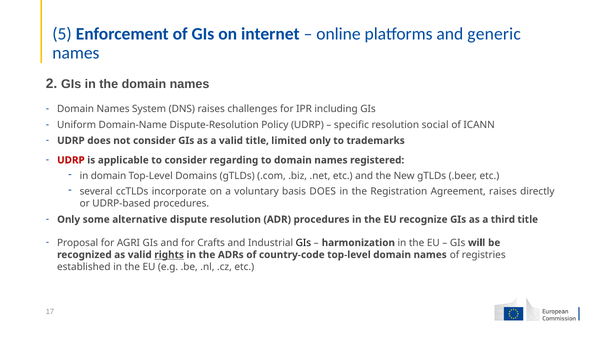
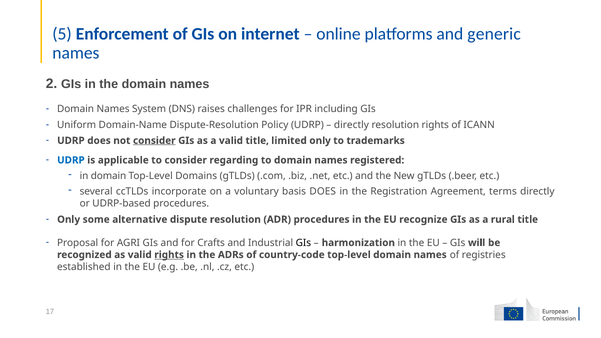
specific at (351, 125): specific -> directly
resolution social: social -> rights
consider at (154, 141) underline: none -> present
UDRP at (71, 160) colour: red -> blue
Agreement raises: raises -> terms
third: third -> rural
